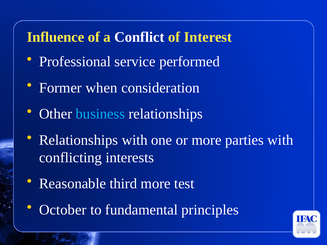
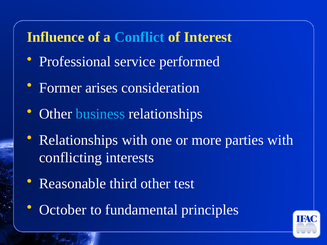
Conflict colour: white -> light blue
when: when -> arises
third more: more -> other
